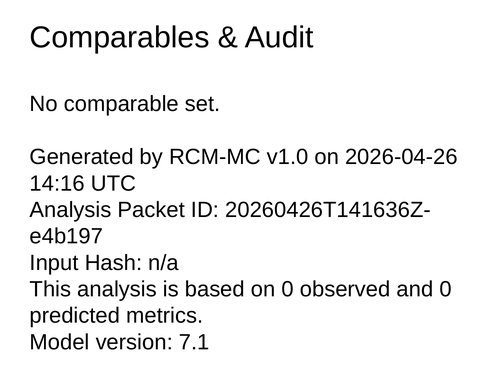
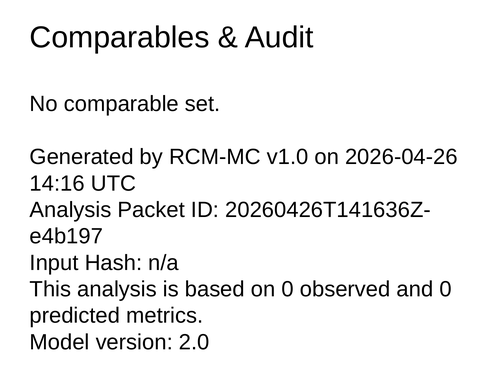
7.1: 7.1 -> 2.0
